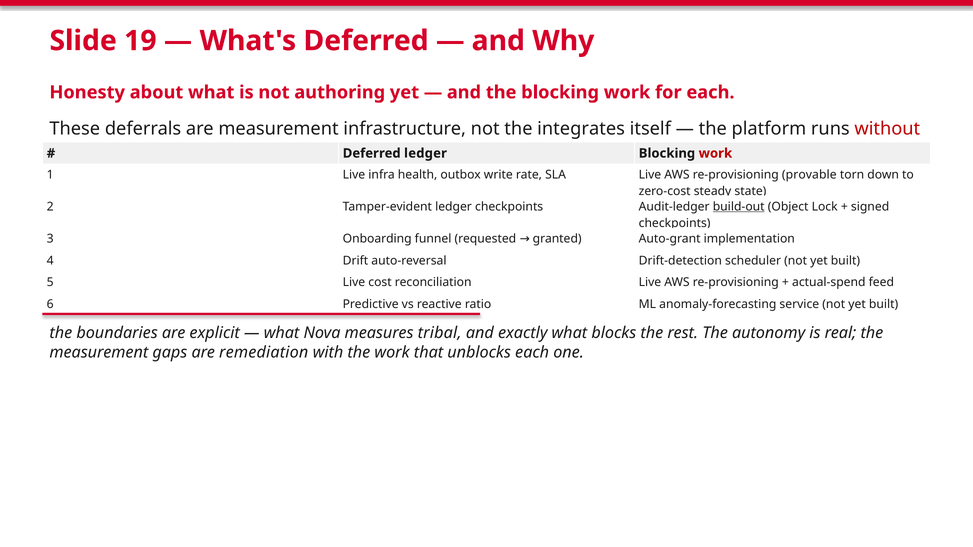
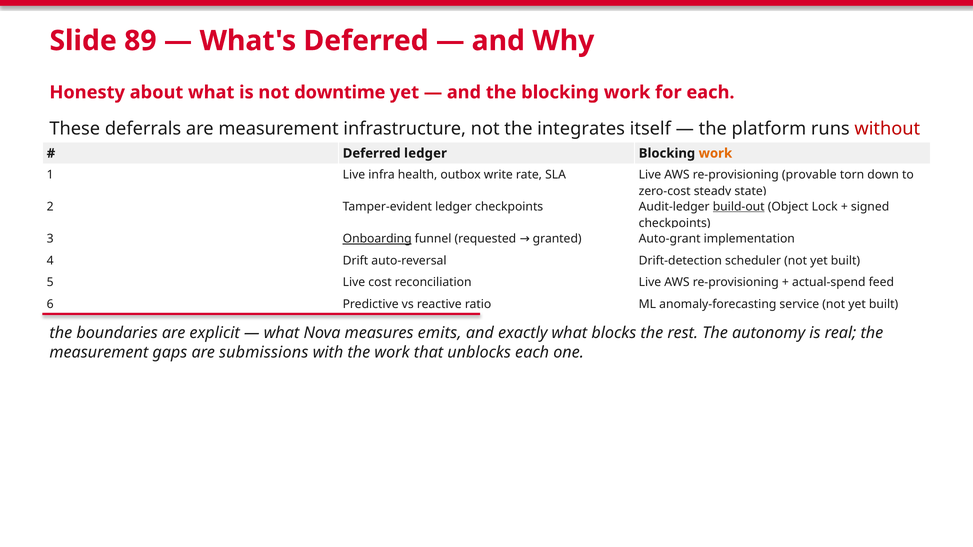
19: 19 -> 89
authoring: authoring -> downtime
work at (715, 153) colour: red -> orange
Onboarding underline: none -> present
tribal: tribal -> emits
remediation: remediation -> submissions
